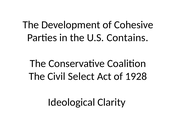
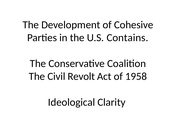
Select: Select -> Revolt
1928: 1928 -> 1958
